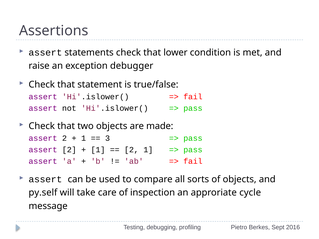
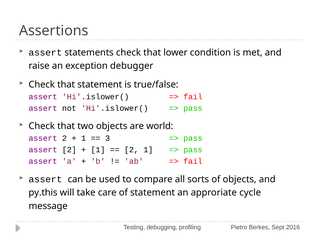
made: made -> world
py.self: py.self -> py.this
of inspection: inspection -> statement
